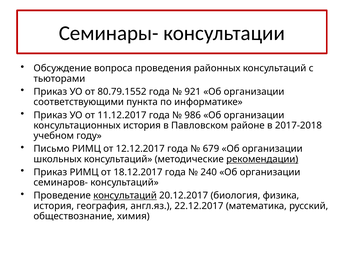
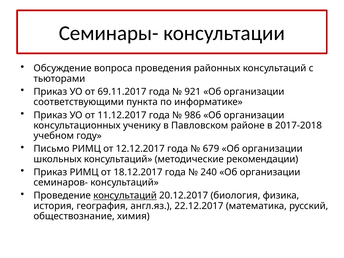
80.79.1552: 80.79.1552 -> 69.11.2017
консультационных история: история -> ученику
рекомендации underline: present -> none
